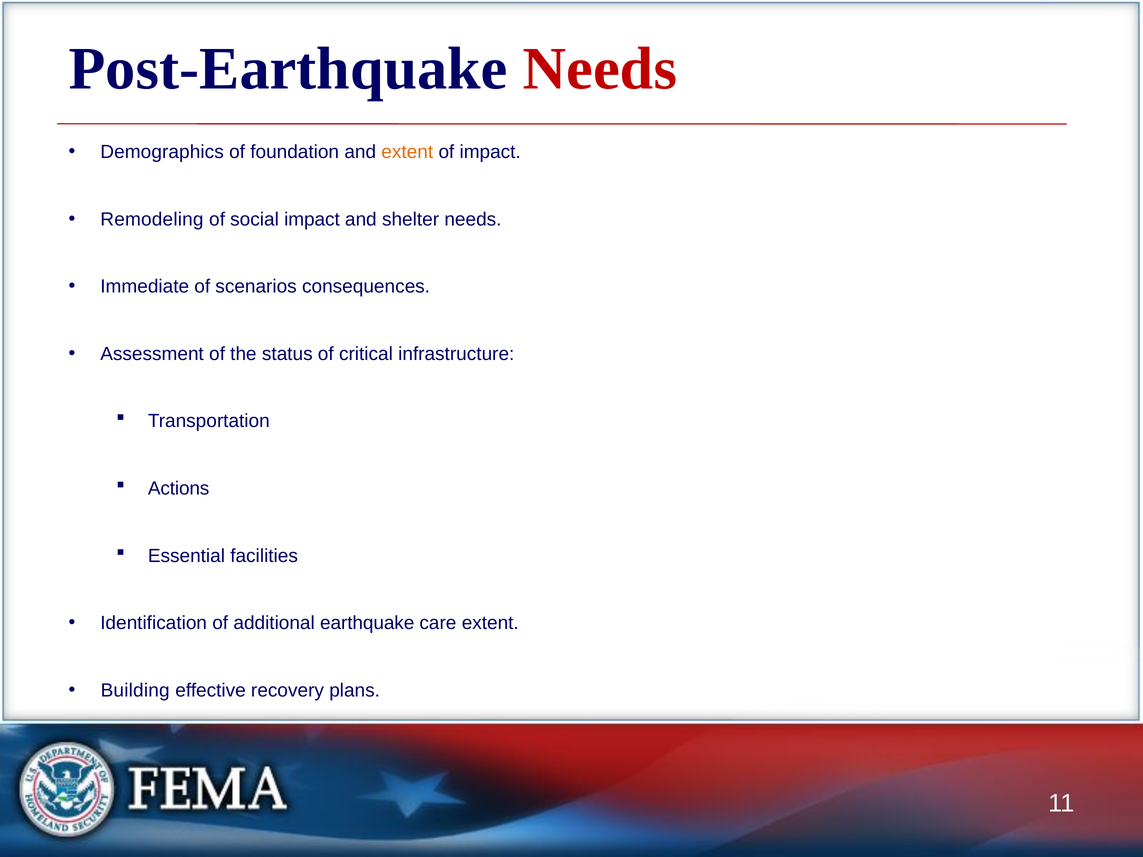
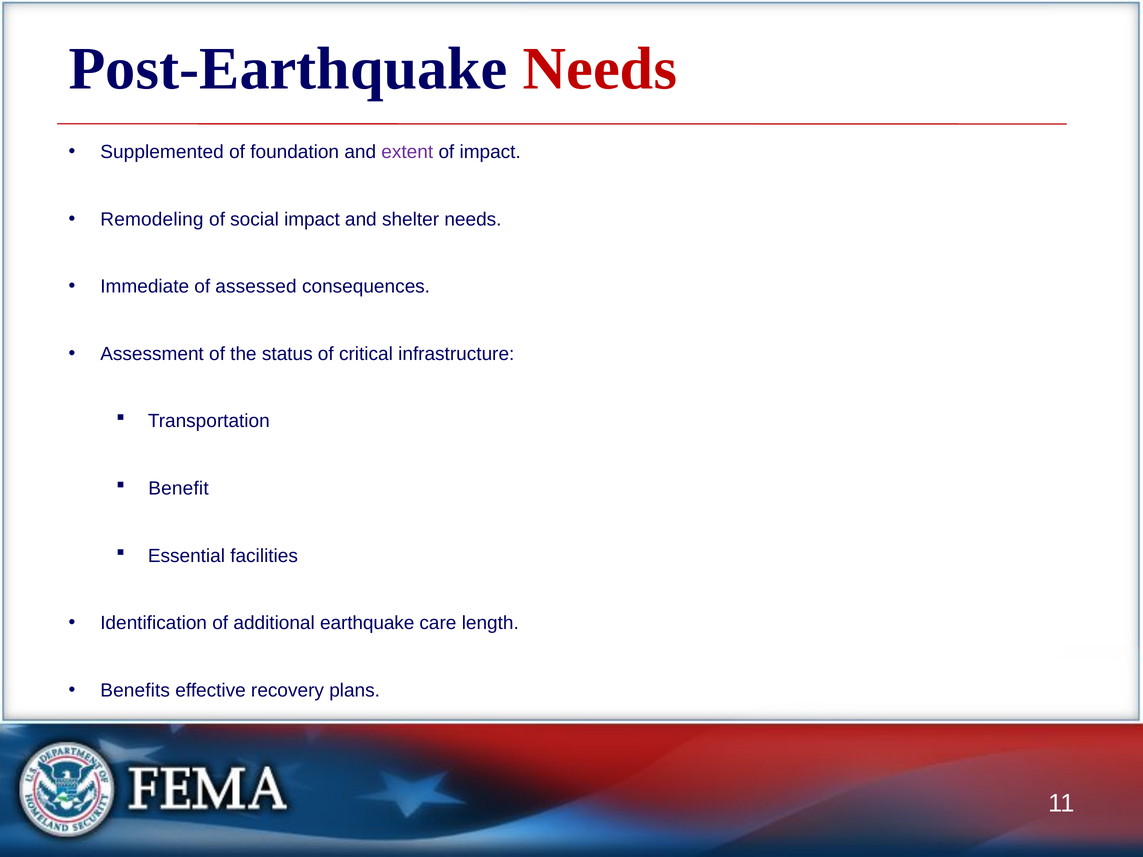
Demographics: Demographics -> Supplemented
extent at (407, 152) colour: orange -> purple
scenarios: scenarios -> assessed
Actions: Actions -> Benefit
care extent: extent -> length
Building: Building -> Benefits
